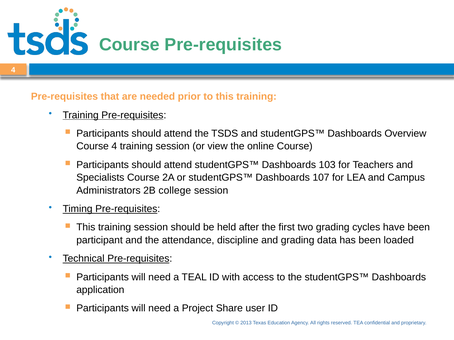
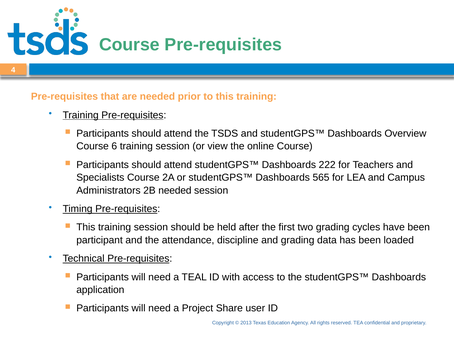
Course 4: 4 -> 6
103: 103 -> 222
107: 107 -> 565
2B college: college -> needed
